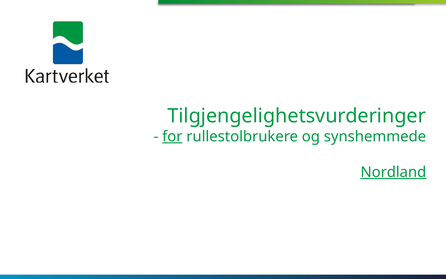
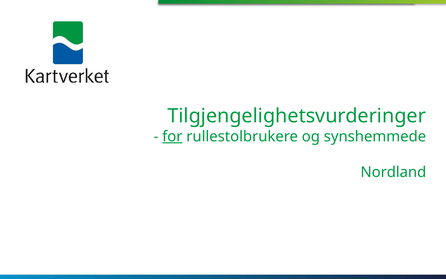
Nordland underline: present -> none
